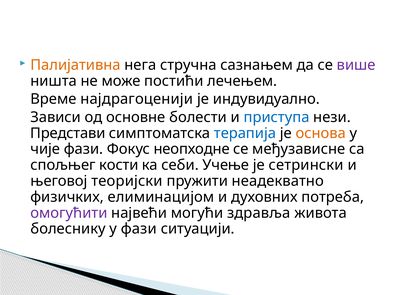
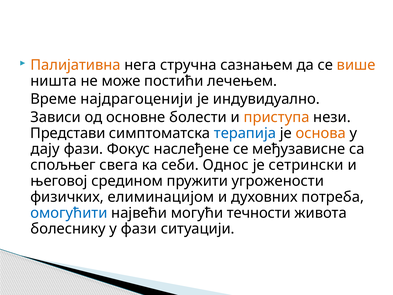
више colour: purple -> orange
приступа colour: blue -> orange
чије: чије -> дају
неопходне: неопходне -> наслеђене
кости: кости -> свега
Учење: Учење -> Однос
теоријски: теоријски -> средином
неадекватно: неадекватно -> угрожености
омогућити colour: purple -> blue
здравља: здравља -> течности
